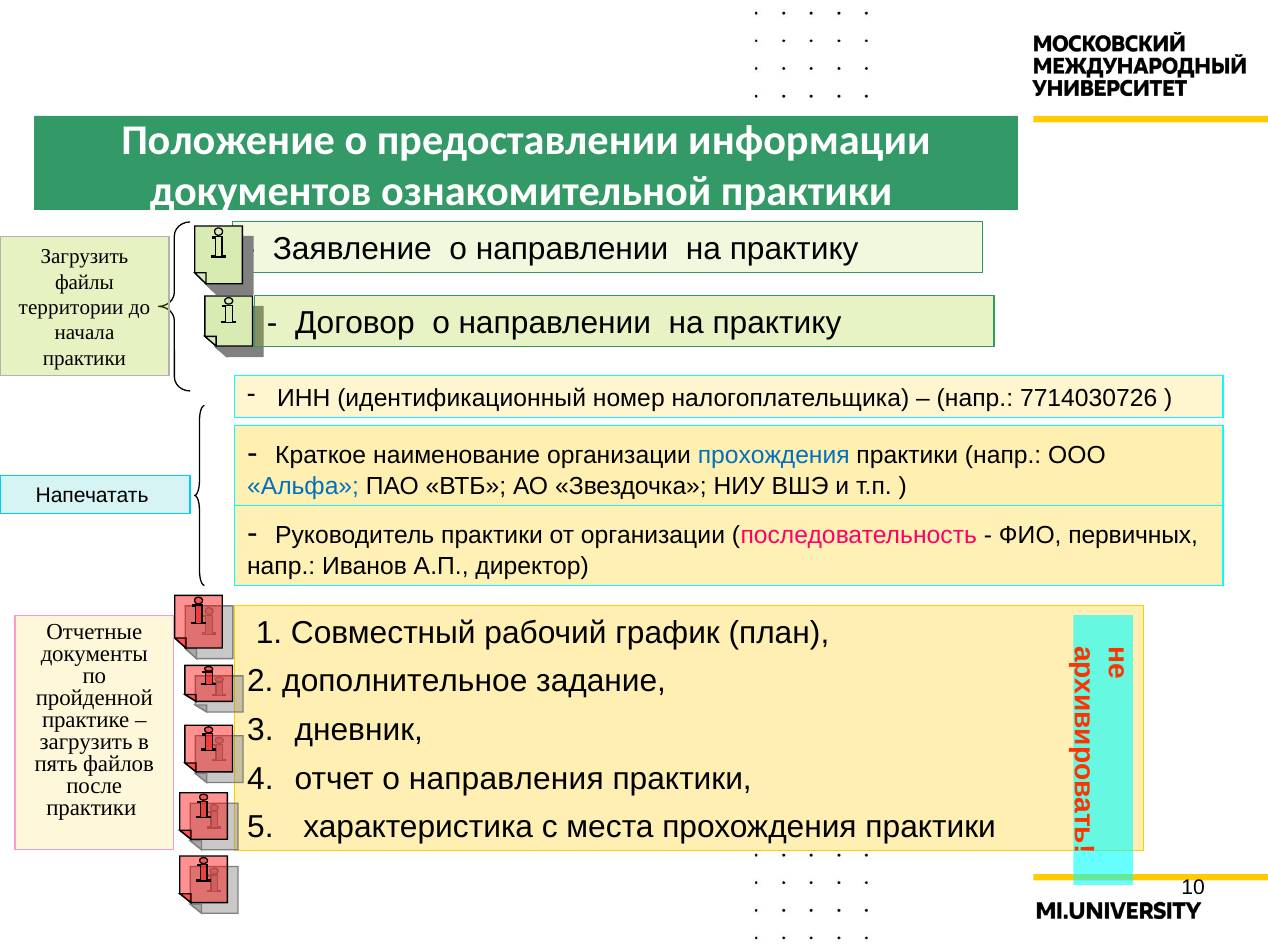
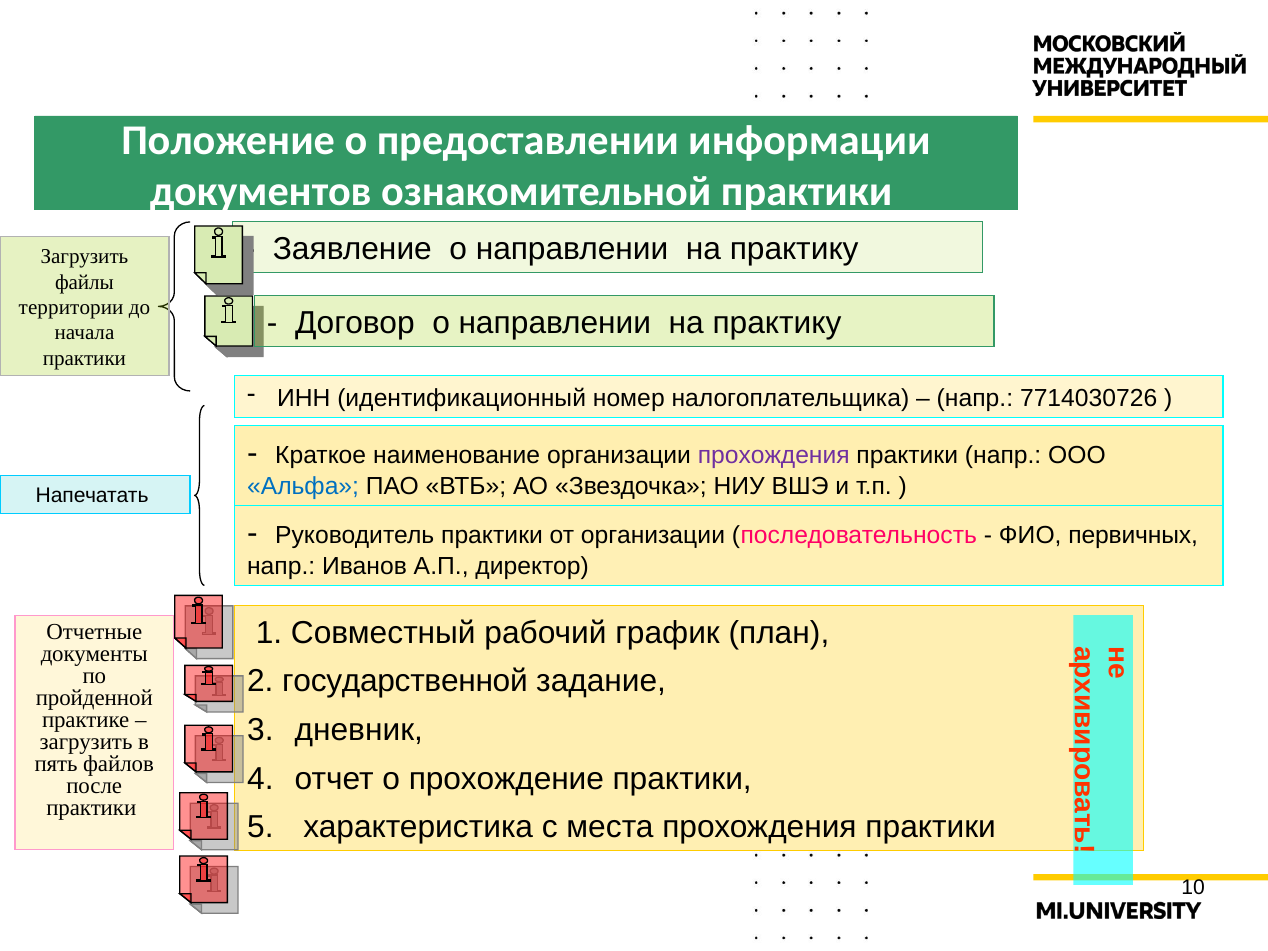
прохождения at (774, 455) colour: blue -> purple
дополнительное: дополнительное -> государственной
направления: направления -> прохождение
